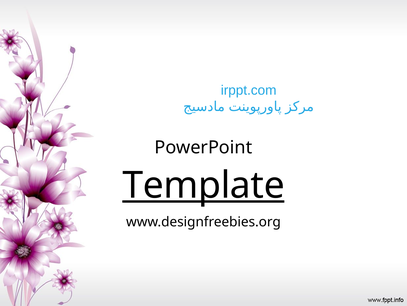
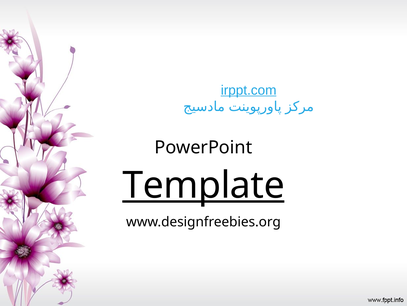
irppt.com underline: none -> present
